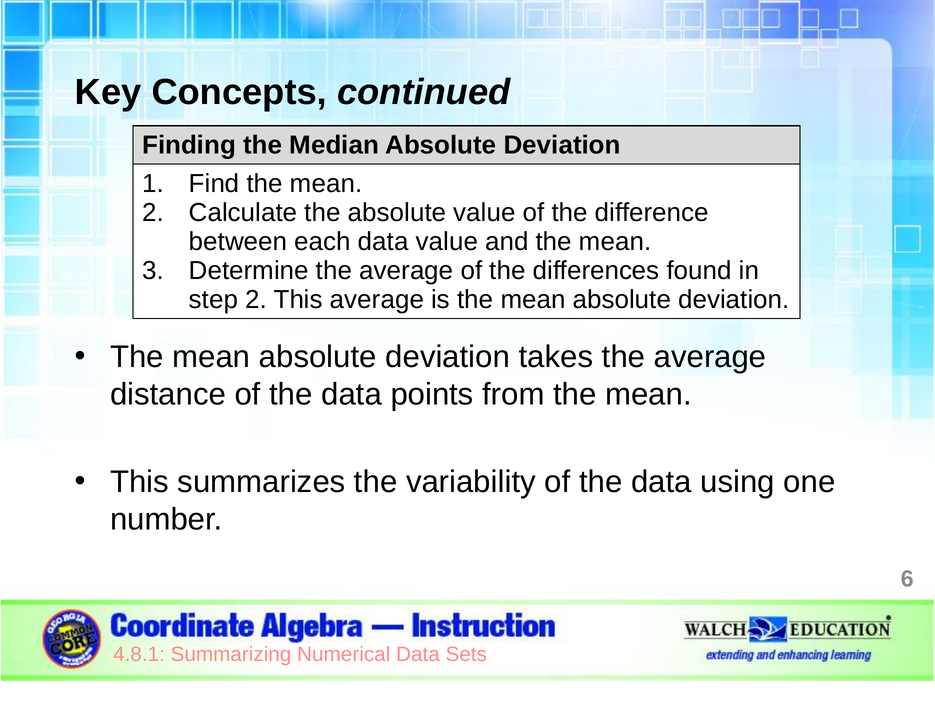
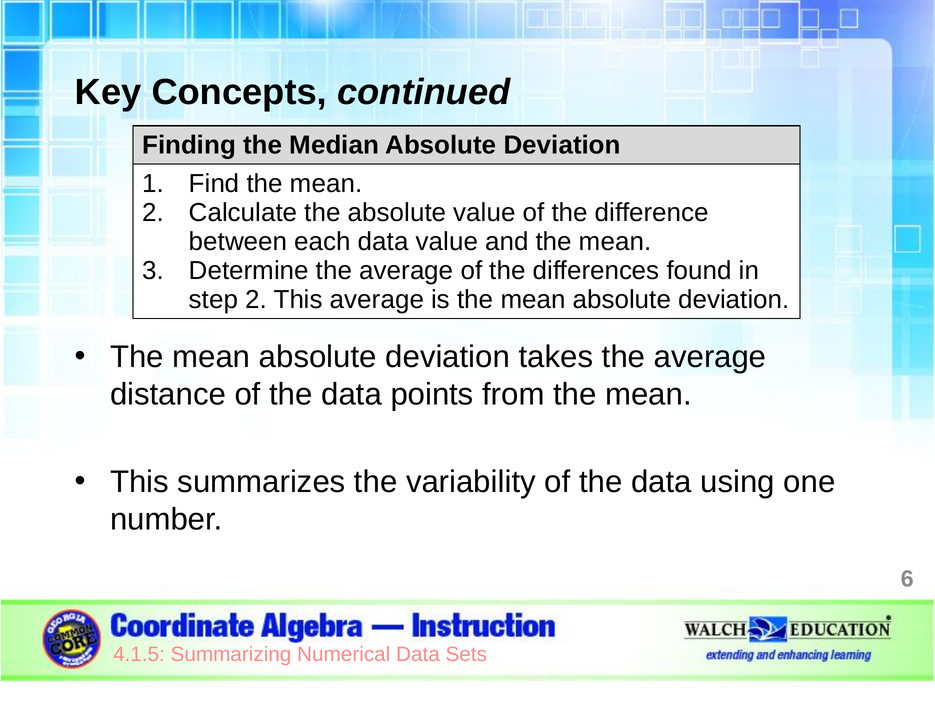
4.8.1: 4.8.1 -> 4.1.5
